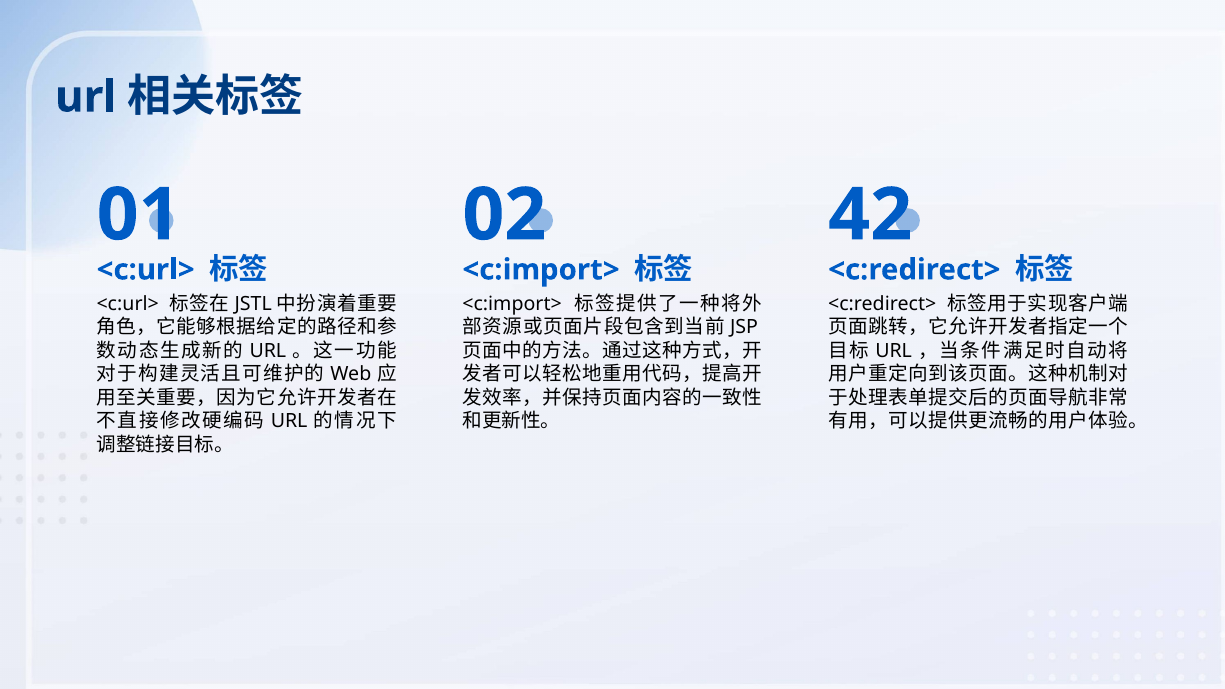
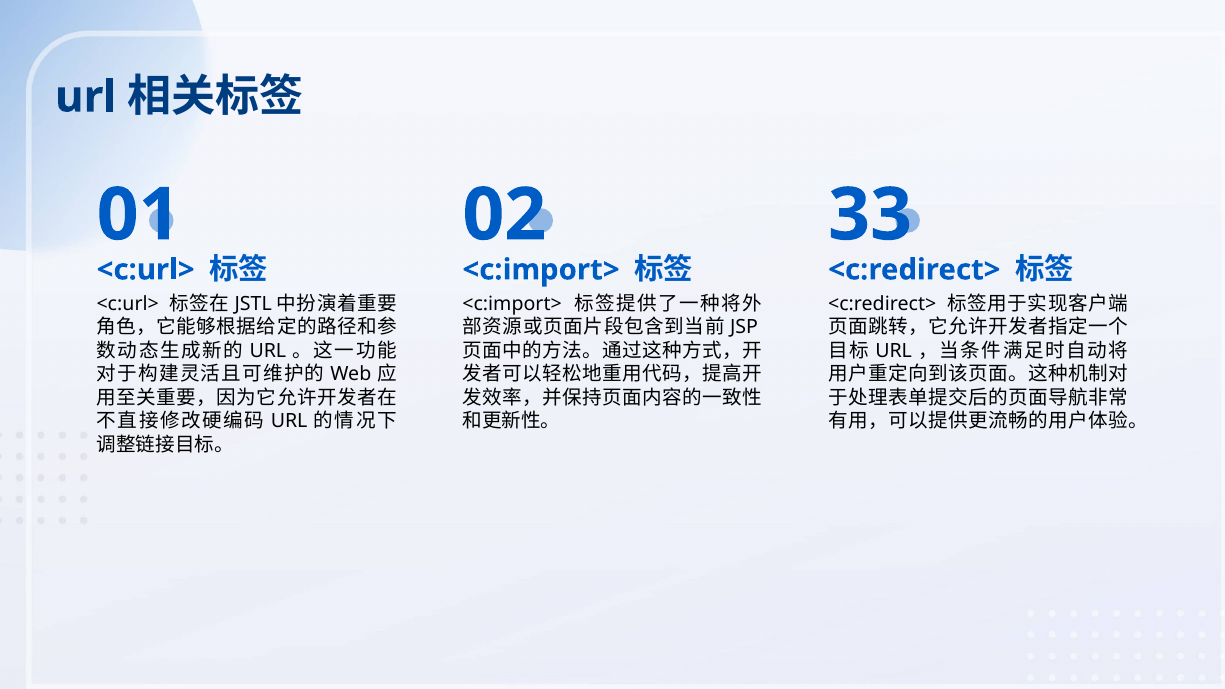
42: 42 -> 33
